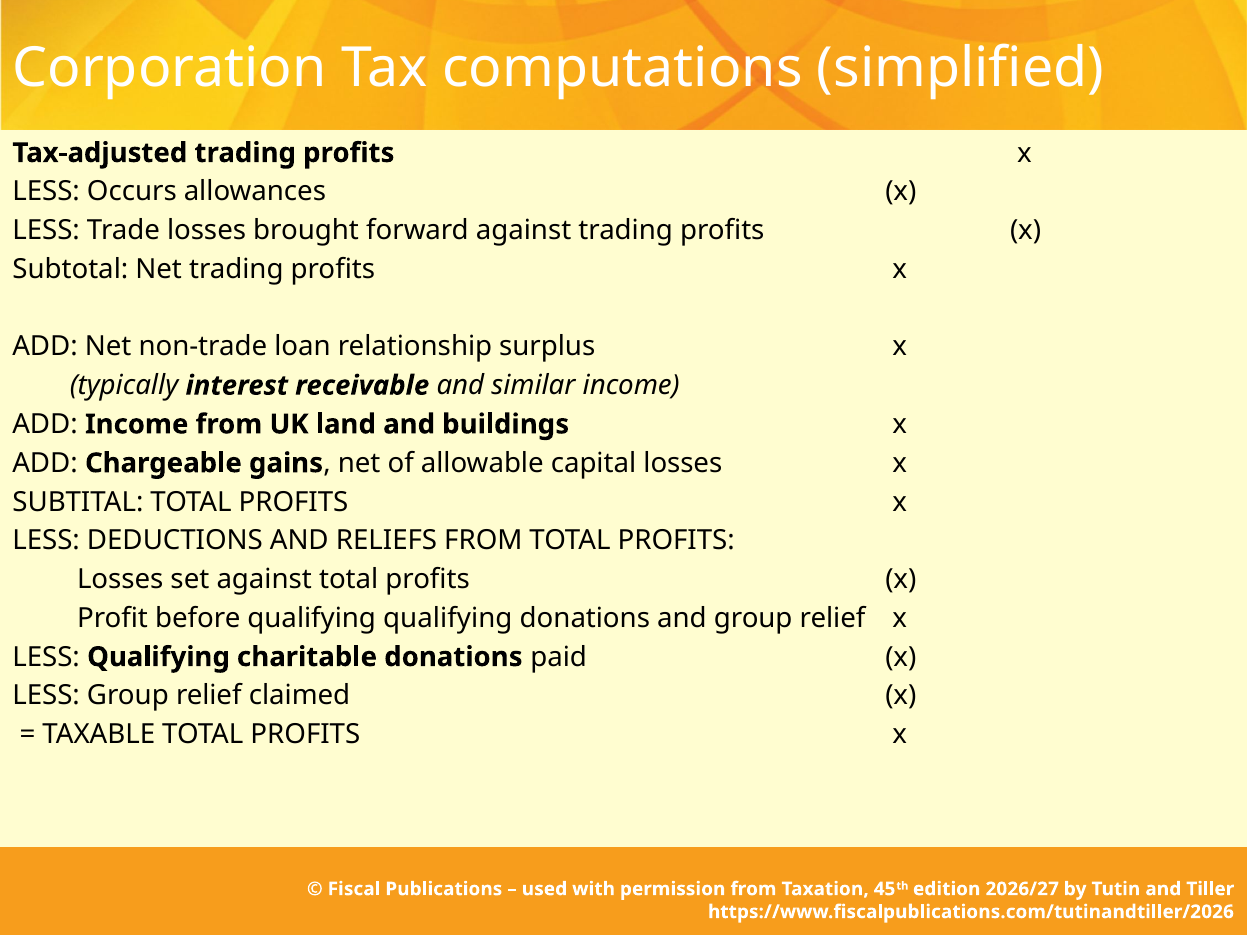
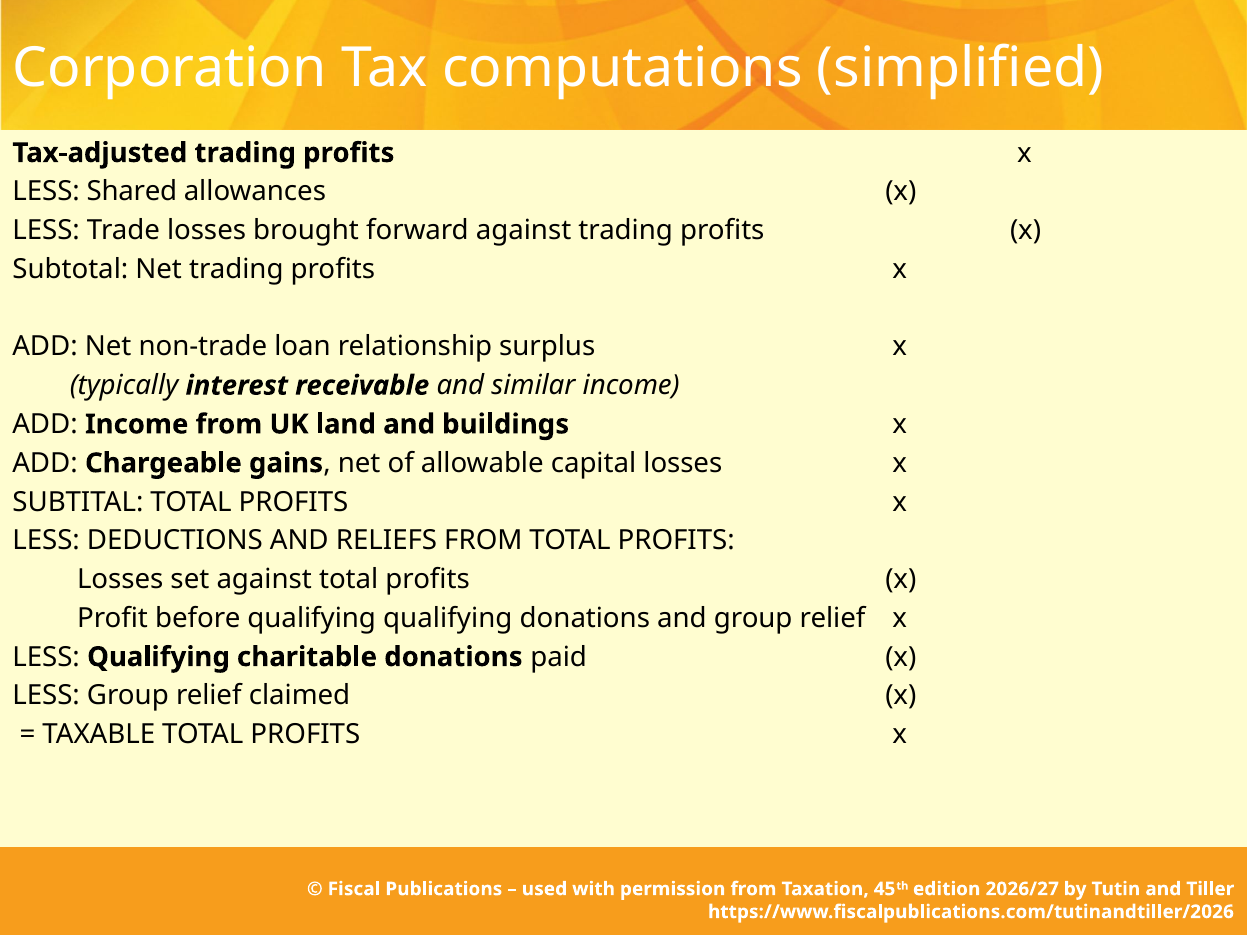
Occurs: Occurs -> Shared
